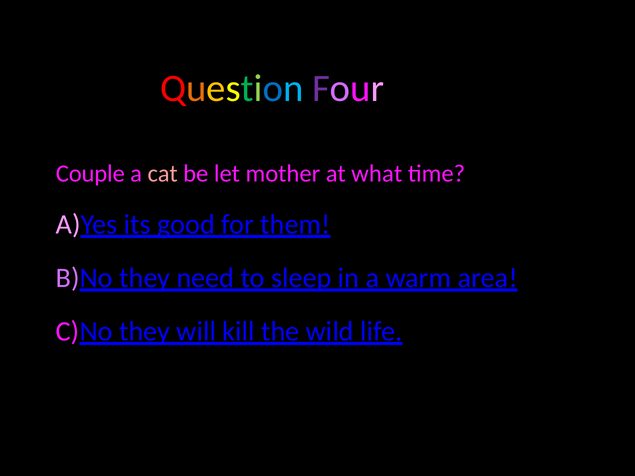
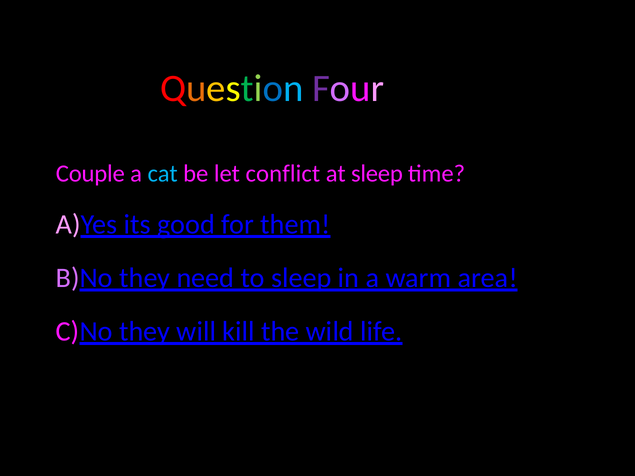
cat colour: pink -> light blue
mother: mother -> conflict
at what: what -> sleep
